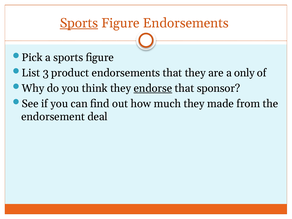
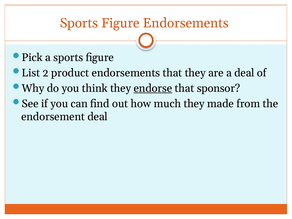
Sports at (79, 23) underline: present -> none
3: 3 -> 2
a only: only -> deal
